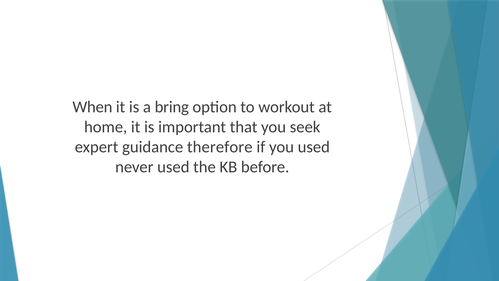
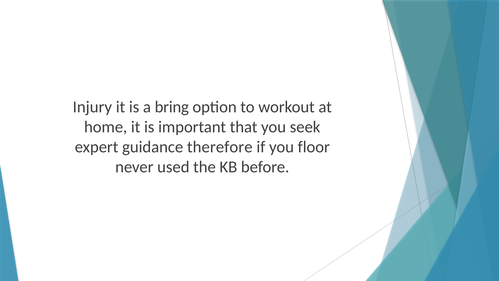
When: When -> Injury
you used: used -> floor
